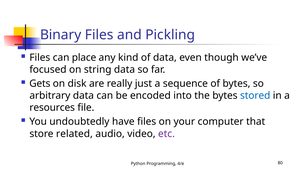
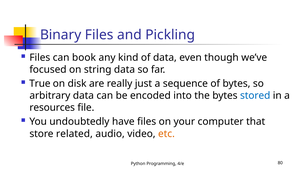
place: place -> book
Gets: Gets -> True
etc colour: purple -> orange
